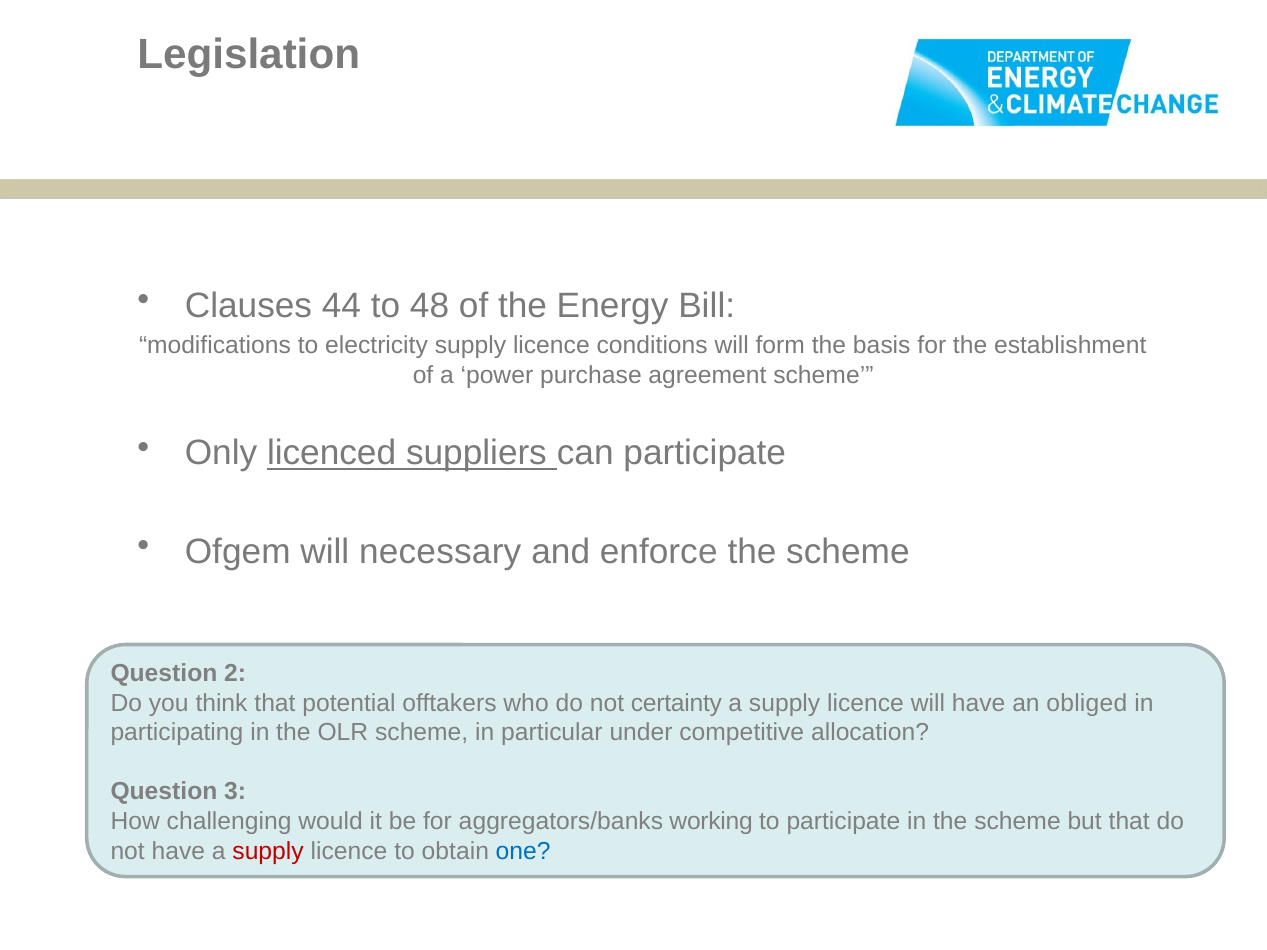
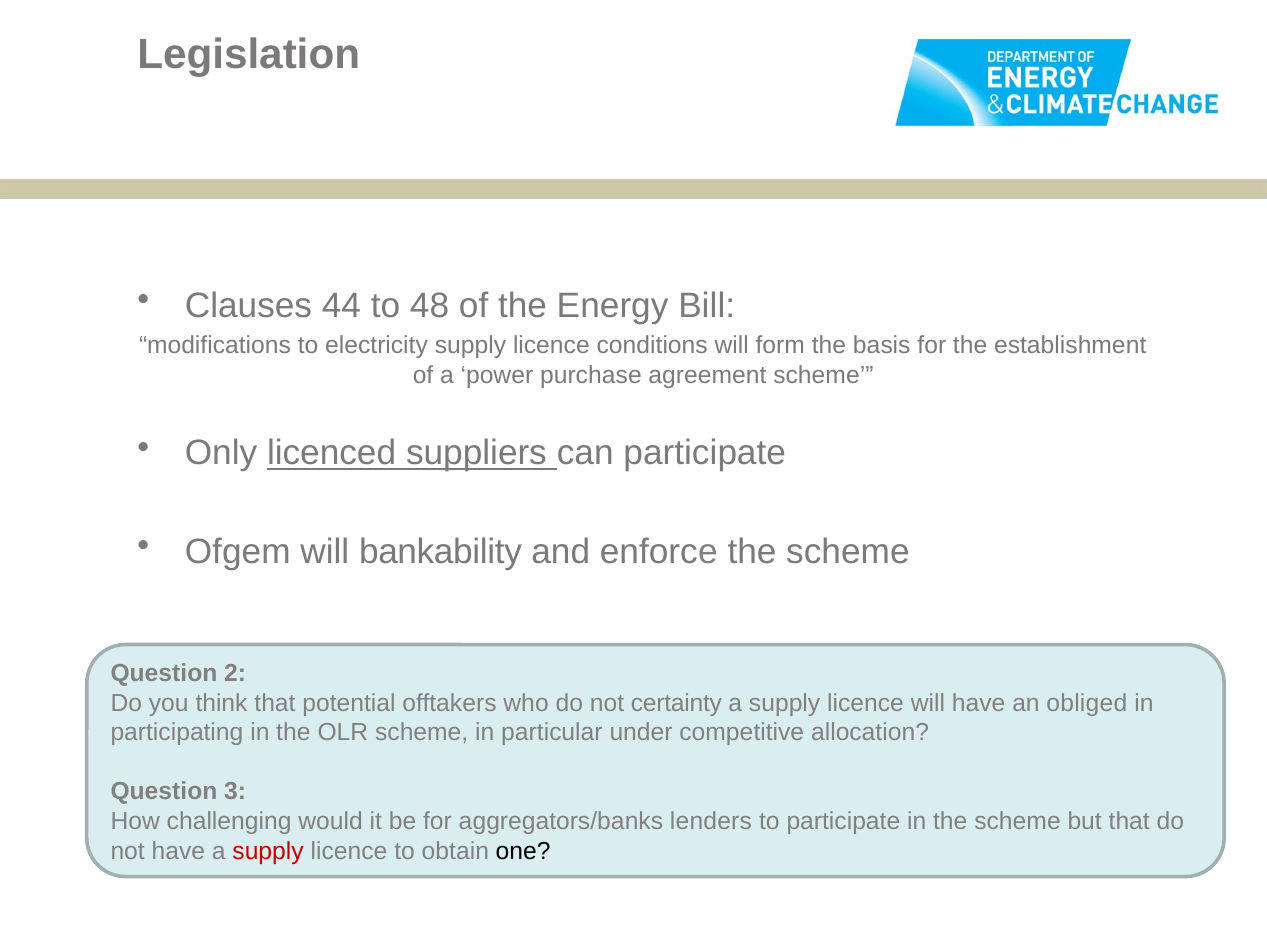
necessary: necessary -> bankability
working: working -> lenders
one colour: blue -> black
